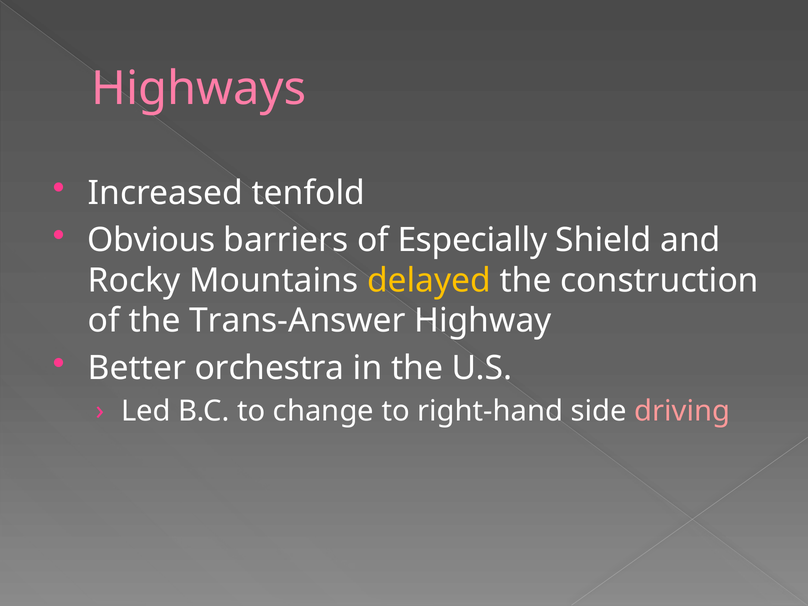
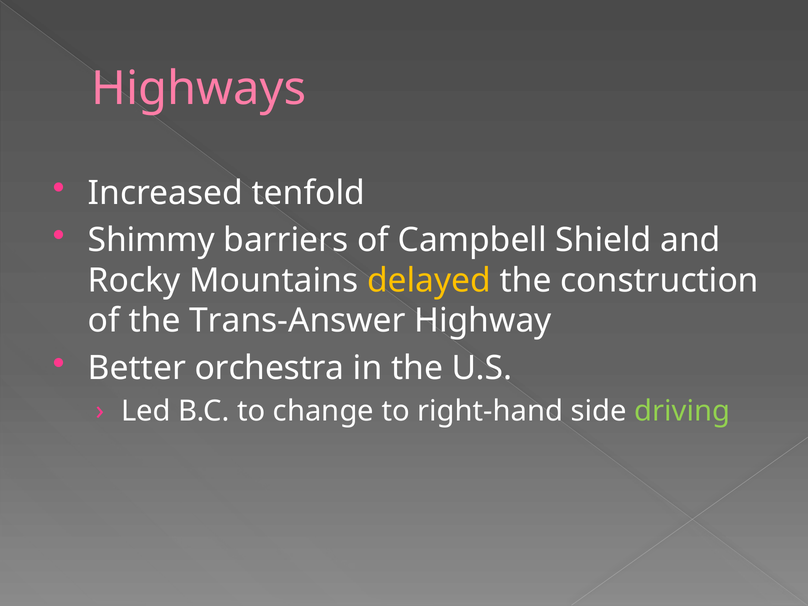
Obvious: Obvious -> Shimmy
Especially: Especially -> Campbell
driving colour: pink -> light green
